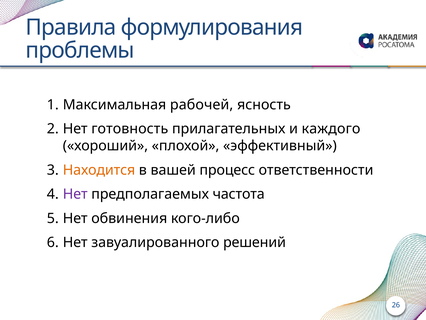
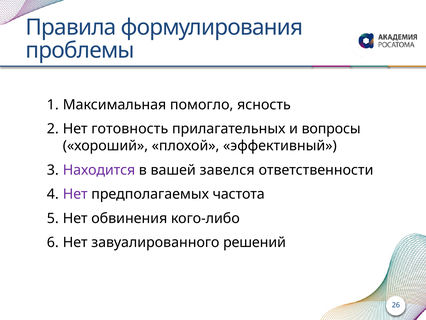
рабочей: рабочей -> помогло
каждого: каждого -> вопросы
Находится colour: orange -> purple
процесс: процесс -> завелся
